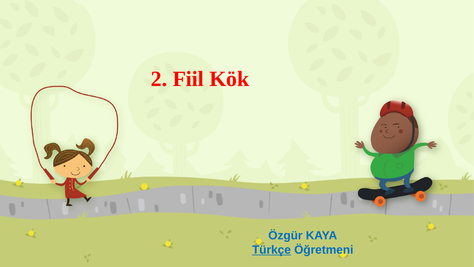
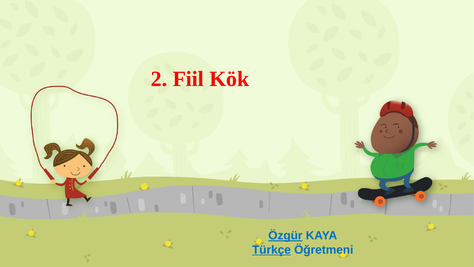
Özgür underline: none -> present
